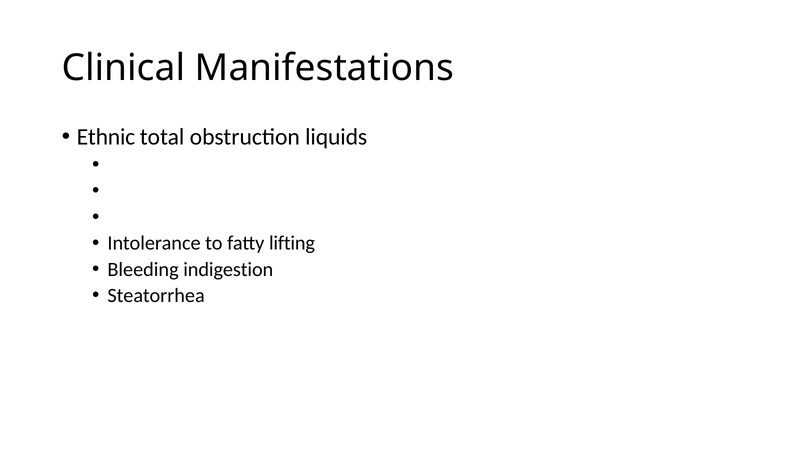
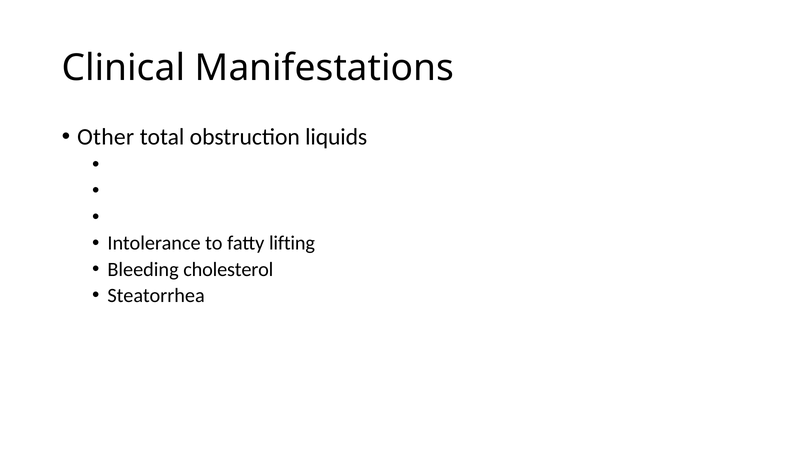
Ethnic: Ethnic -> Other
indigestion: indigestion -> cholesterol
